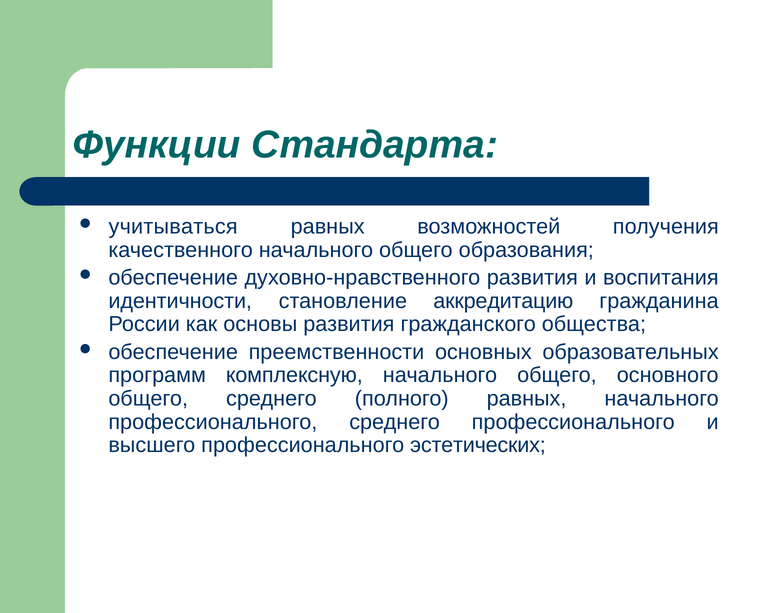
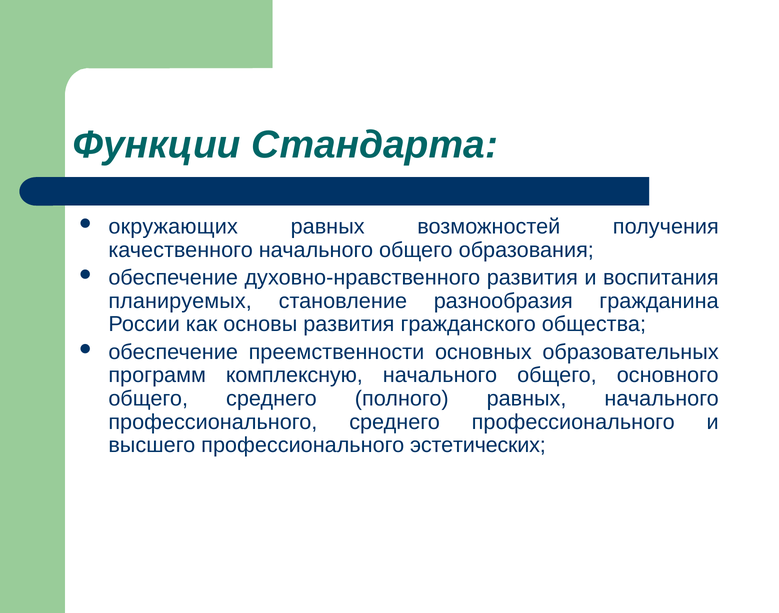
учитываться: учитываться -> окружающих
идентичности: идентичности -> планируемых
аккредитацию: аккредитацию -> разнообразия
